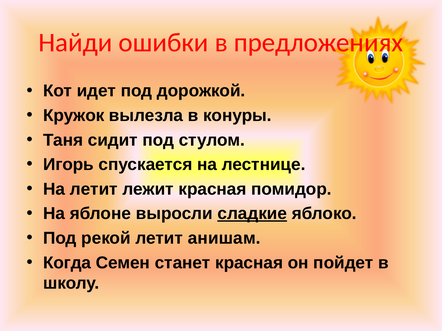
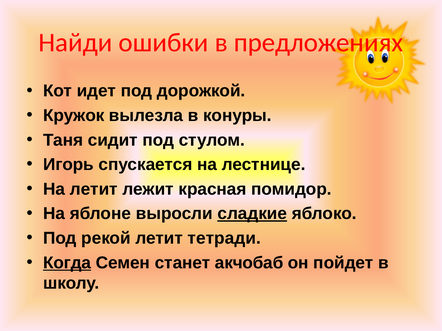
анишам: анишам -> тетради
Когда underline: none -> present
станет красная: красная -> акчобаб
